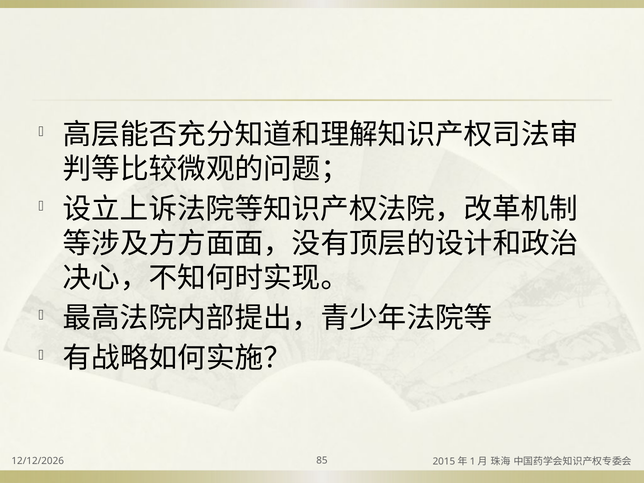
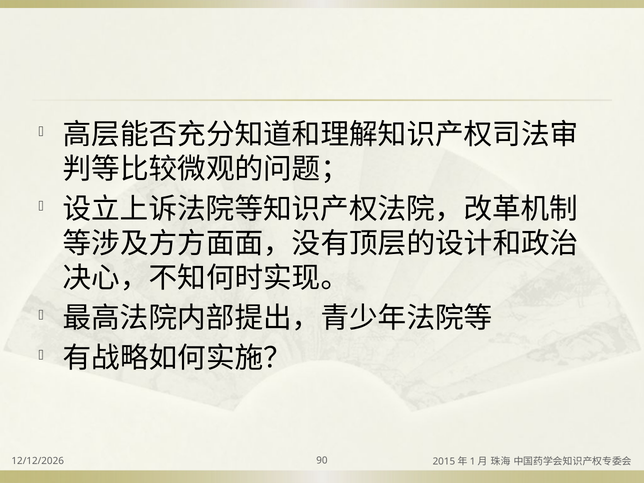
85: 85 -> 90
